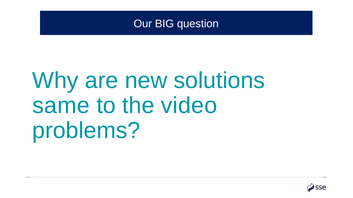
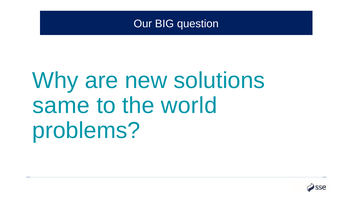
video: video -> world
